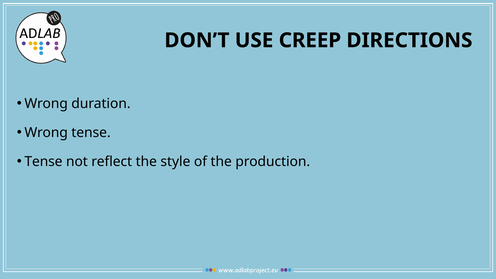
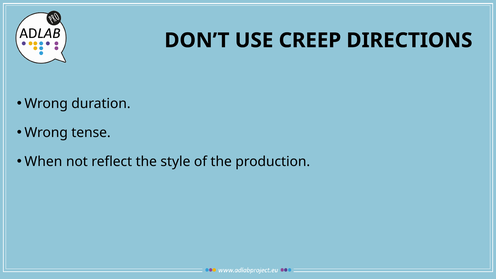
Tense at (43, 162): Tense -> When
